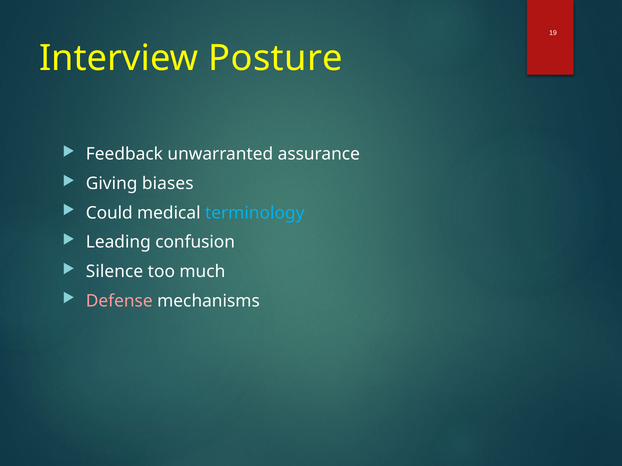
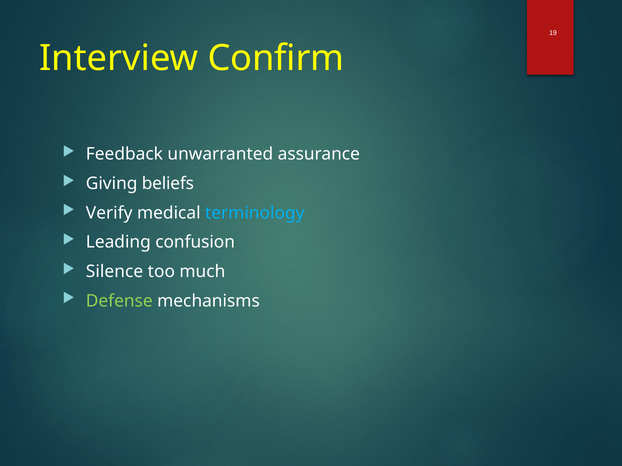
Posture: Posture -> Confirm
biases: biases -> beliefs
Could: Could -> Verify
Defense colour: pink -> light green
